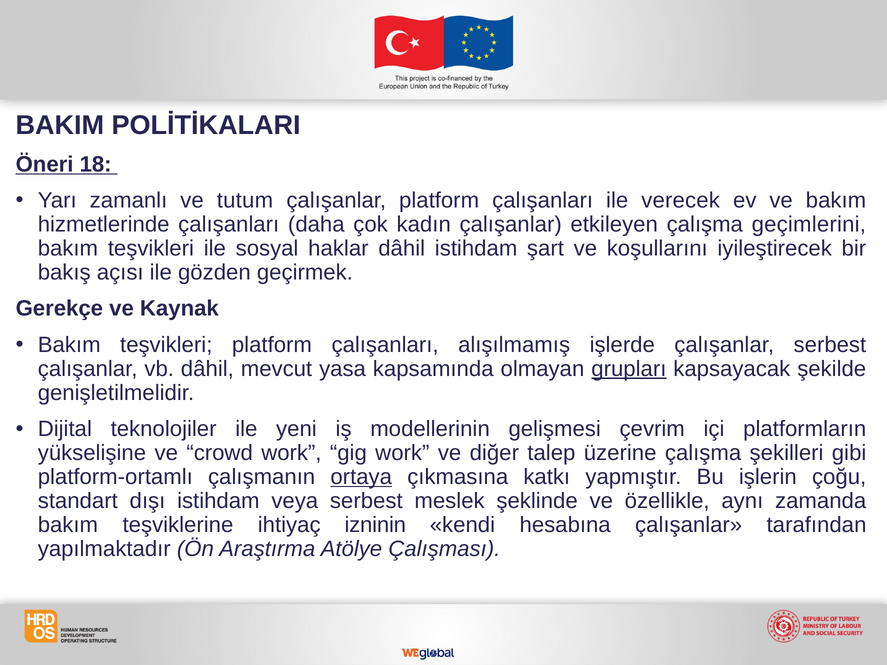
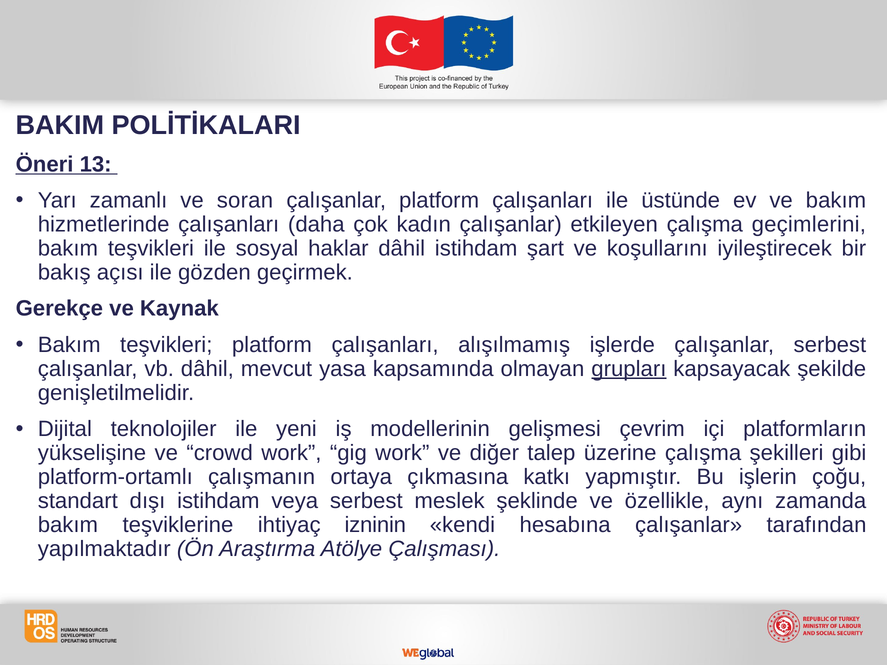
18: 18 -> 13
tutum: tutum -> soran
verecek: verecek -> üstünde
ortaya underline: present -> none
